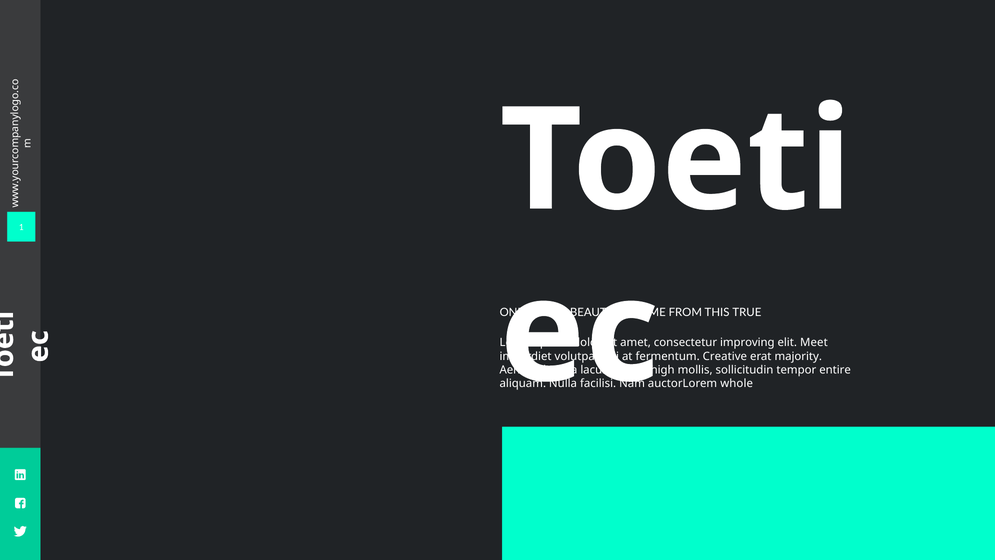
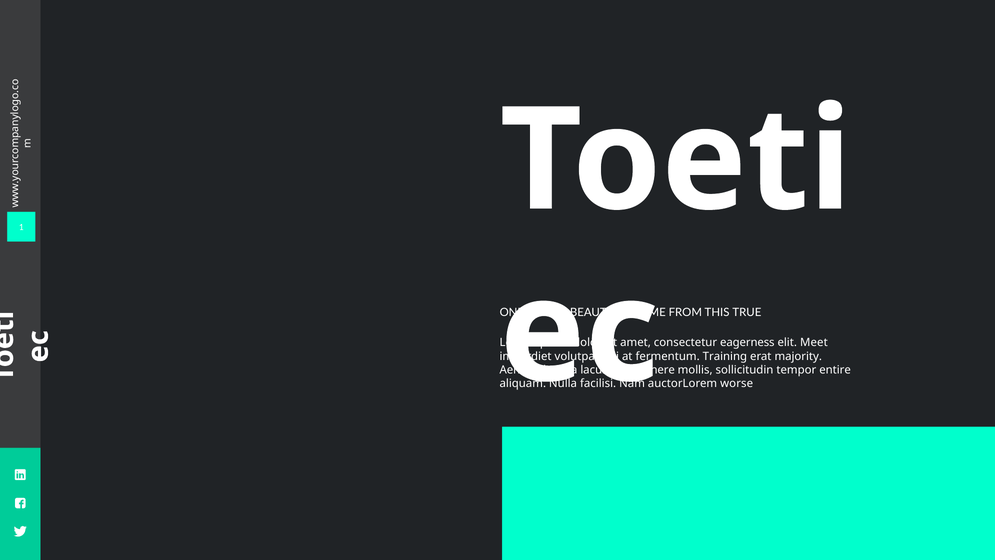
improving: improving -> eagerness
Creative: Creative -> Training
high: high -> here
whole: whole -> worse
